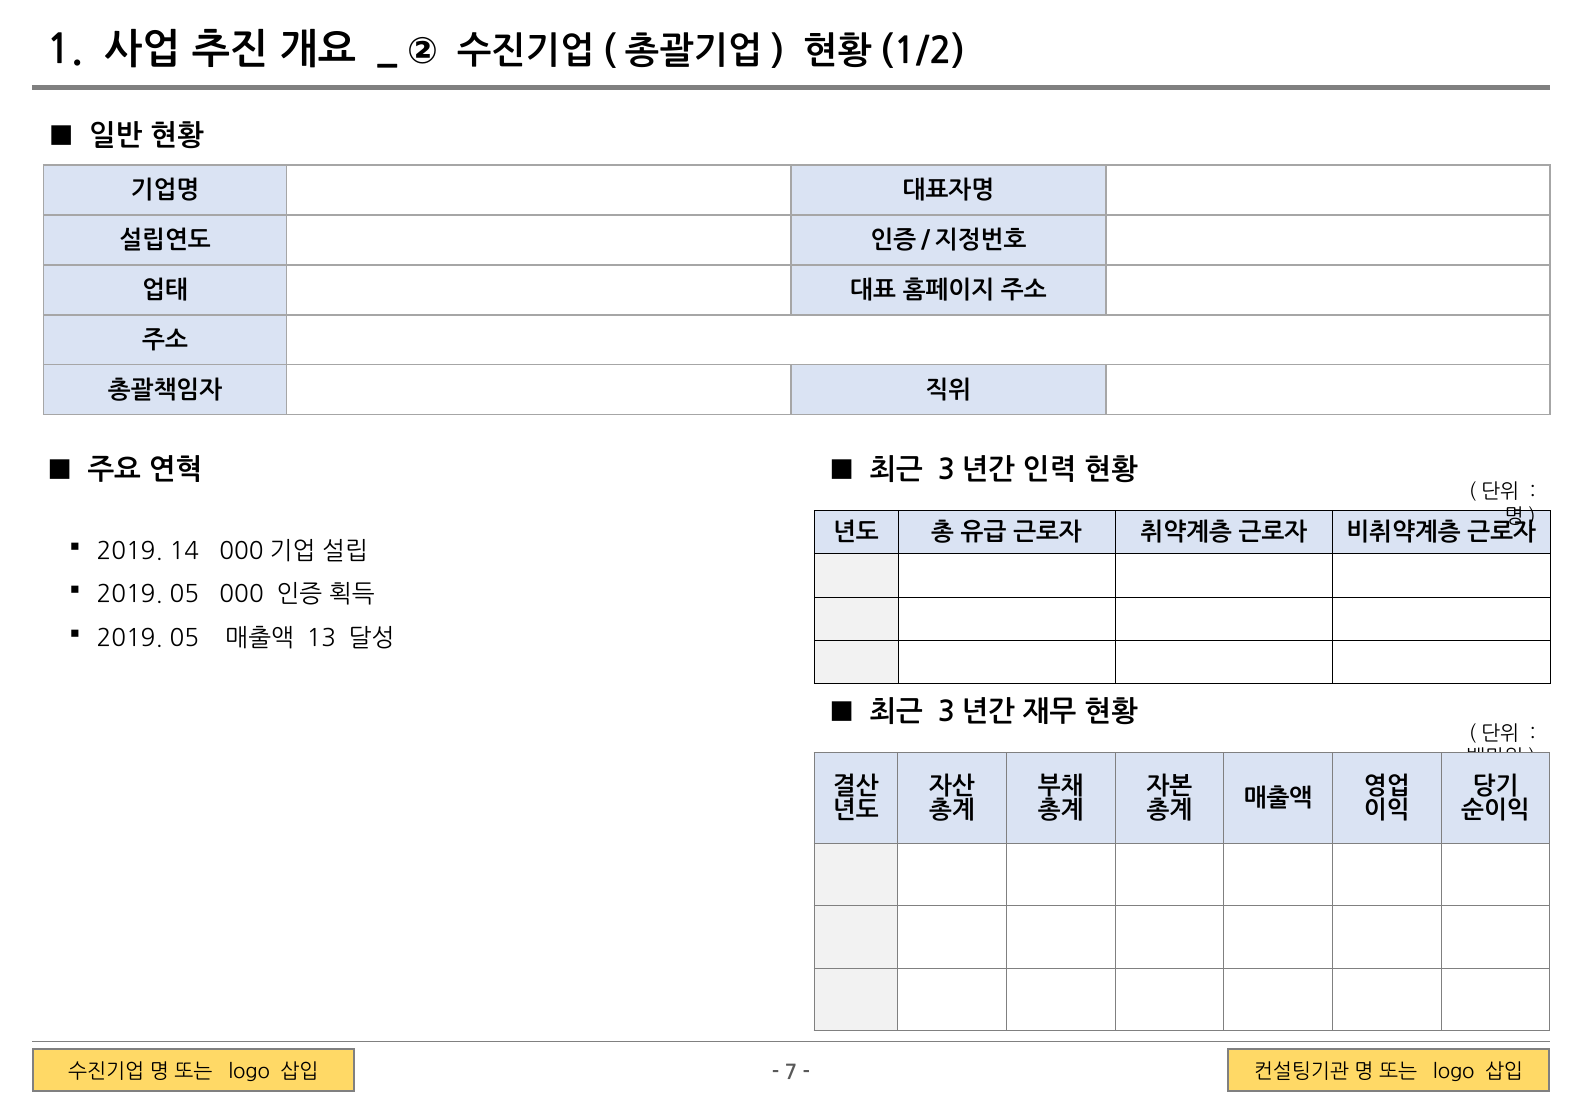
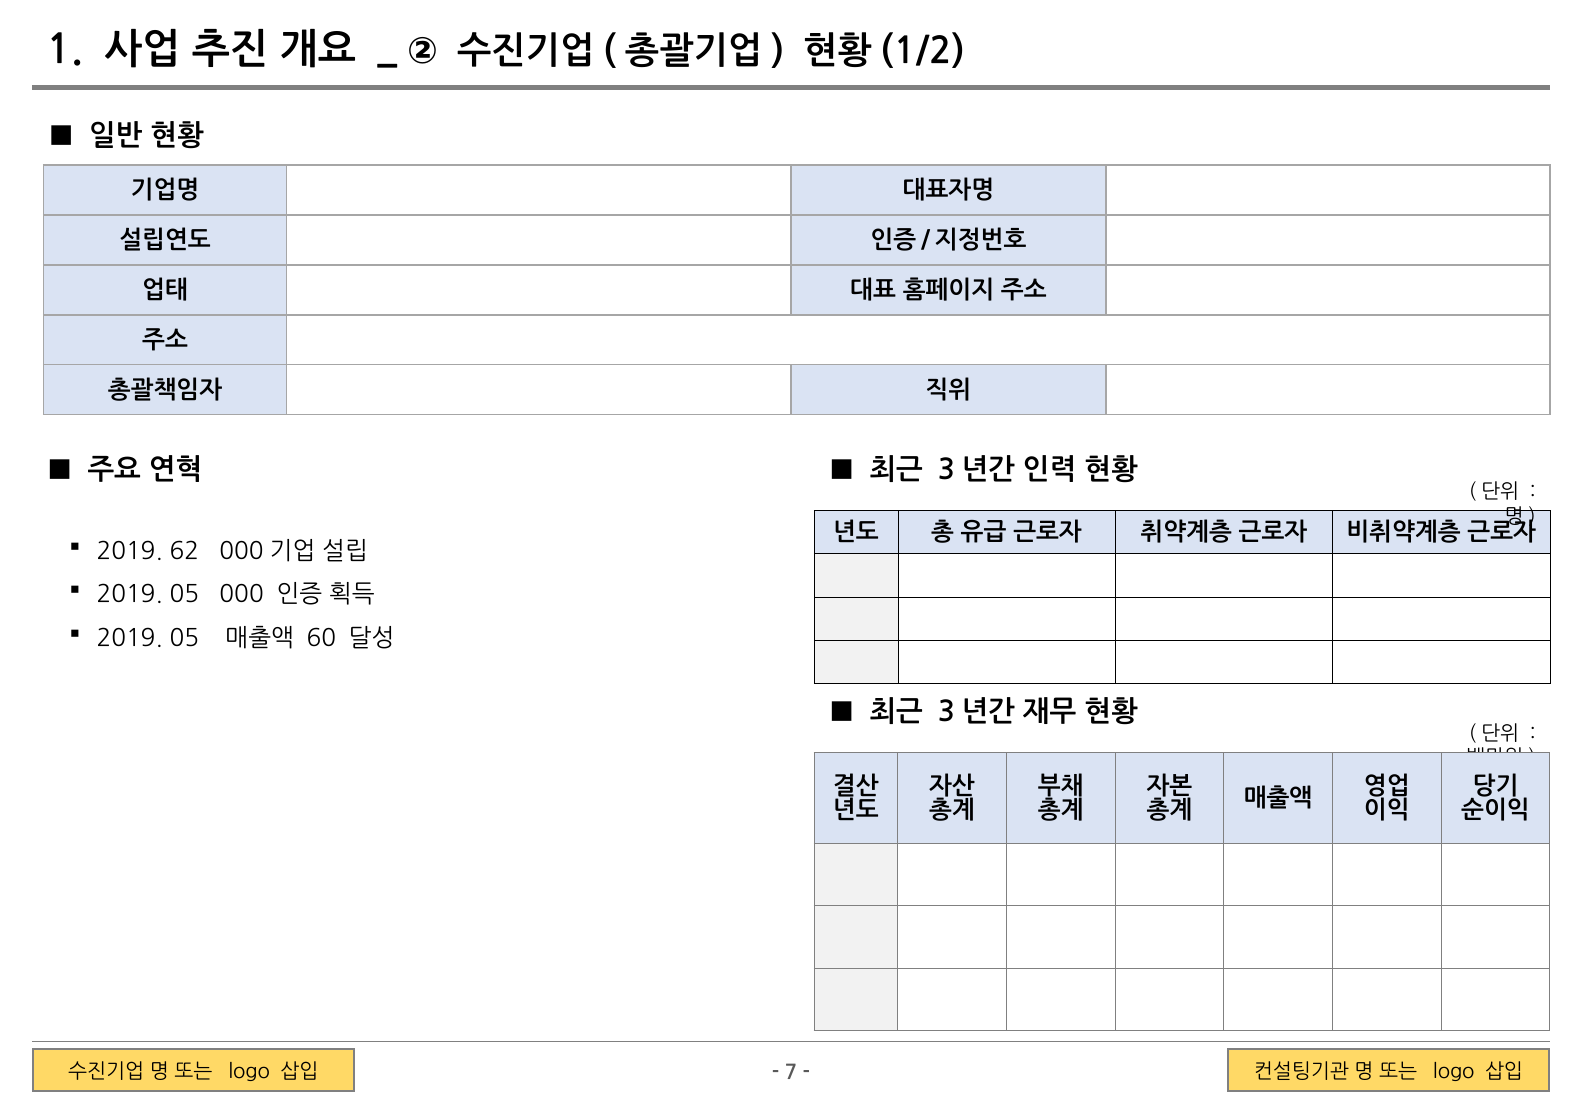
14: 14 -> 62
13: 13 -> 60
